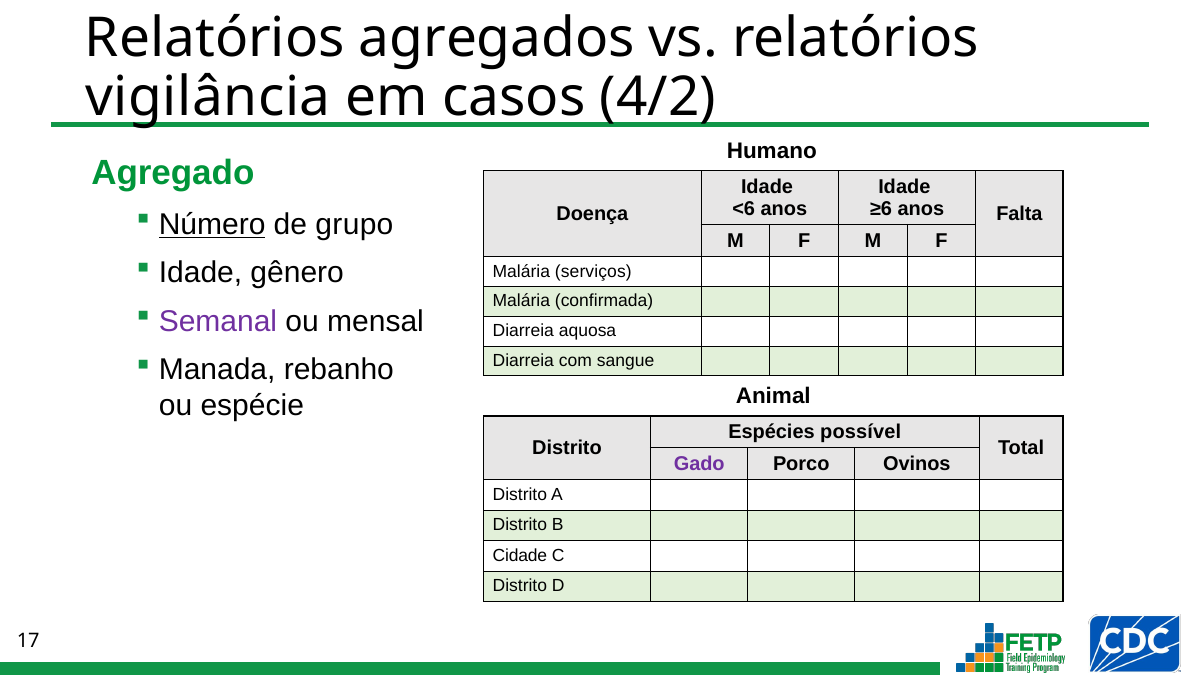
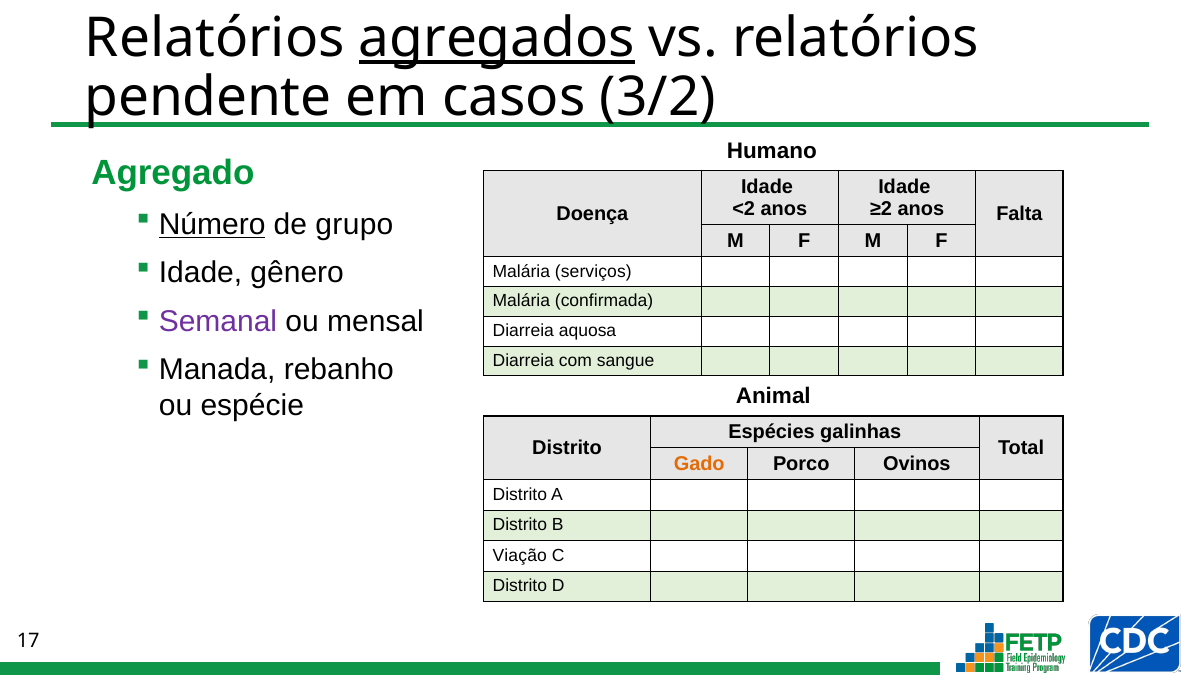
agregados underline: none -> present
vigilância: vigilância -> pendente
4/2: 4/2 -> 3/2
<6: <6 -> <2
≥6: ≥6 -> ≥2
possível: possível -> galinhas
Gado colour: purple -> orange
Cidade: Cidade -> Viação
